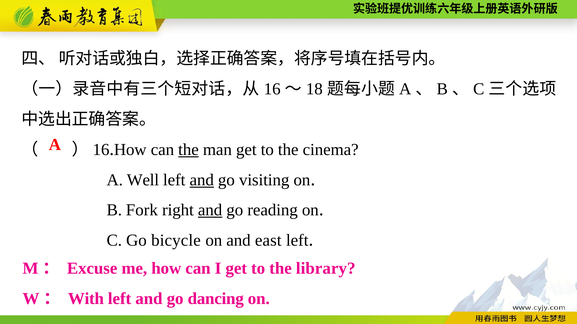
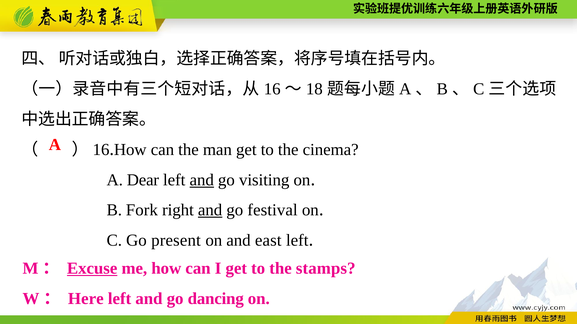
the at (189, 150) underline: present -> none
Well: Well -> Dear
reading: reading -> festival
bicycle: bicycle -> present
Excuse underline: none -> present
library: library -> stamps
With: With -> Here
